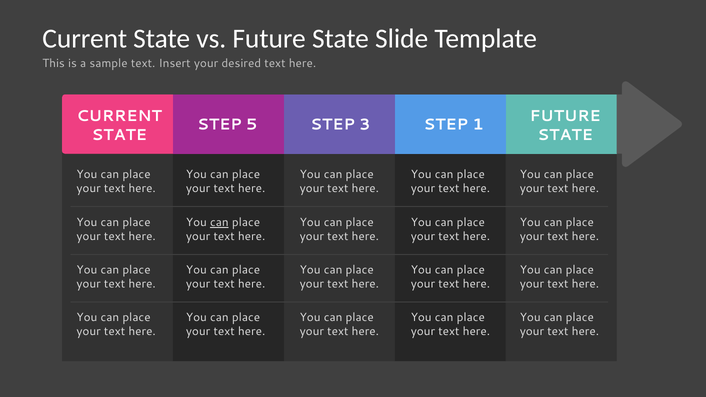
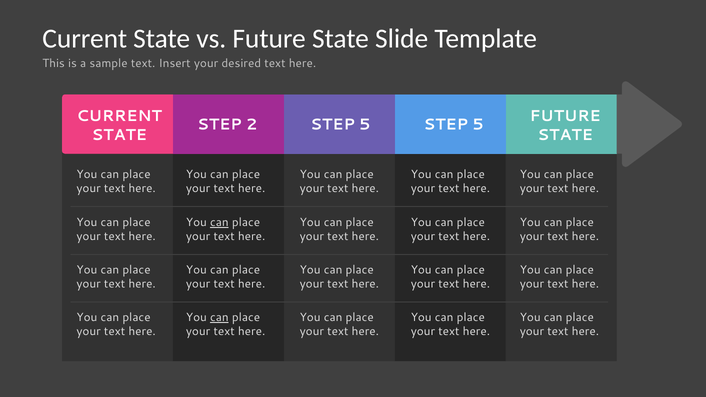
5: 5 -> 2
3 at (365, 125): 3 -> 5
1 at (478, 125): 1 -> 5
can at (219, 318) underline: none -> present
